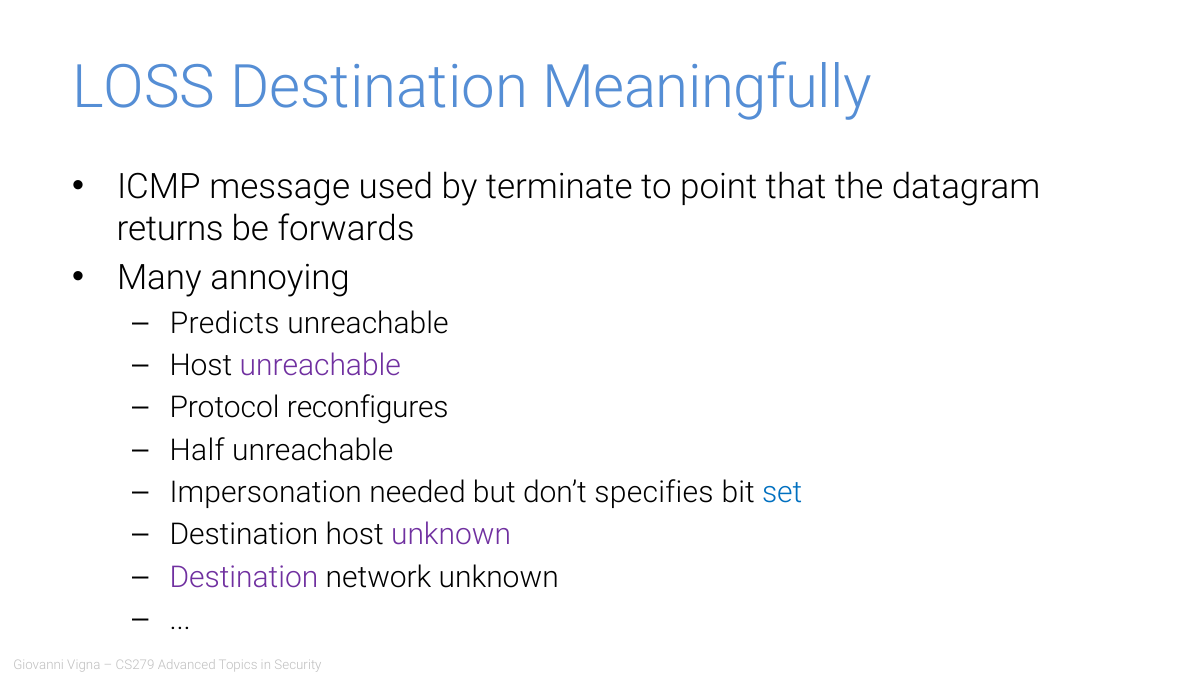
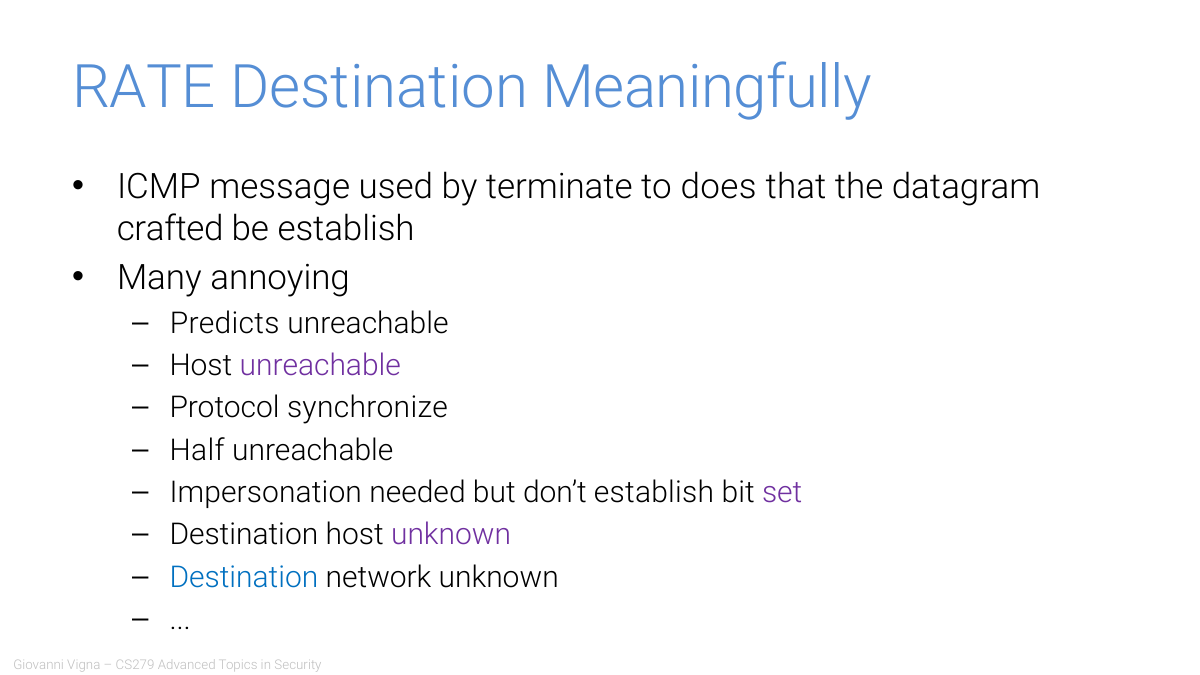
LOSS: LOSS -> RATE
point: point -> does
returns: returns -> crafted
be forwards: forwards -> establish
reconfigures: reconfigures -> synchronize
don’t specifies: specifies -> establish
set colour: blue -> purple
Destination at (244, 577) colour: purple -> blue
